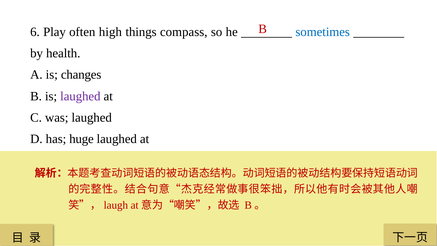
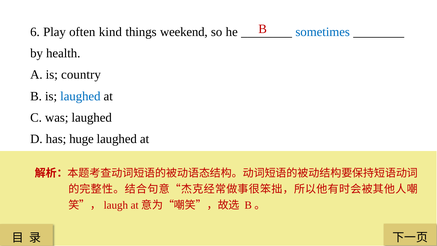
high: high -> kind
compass: compass -> weekend
changes: changes -> country
laughed at (80, 96) colour: purple -> blue
